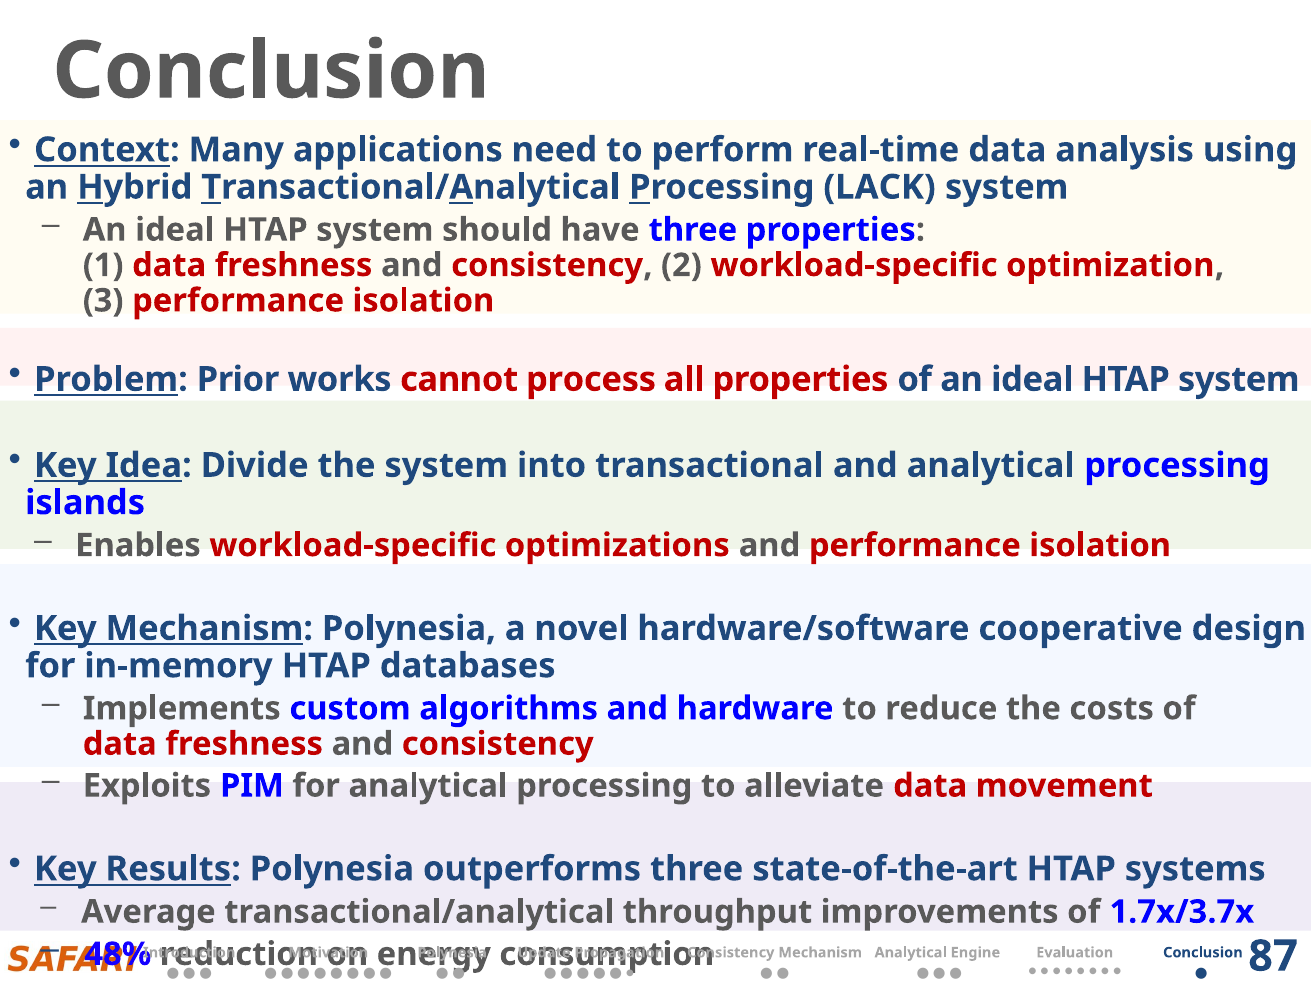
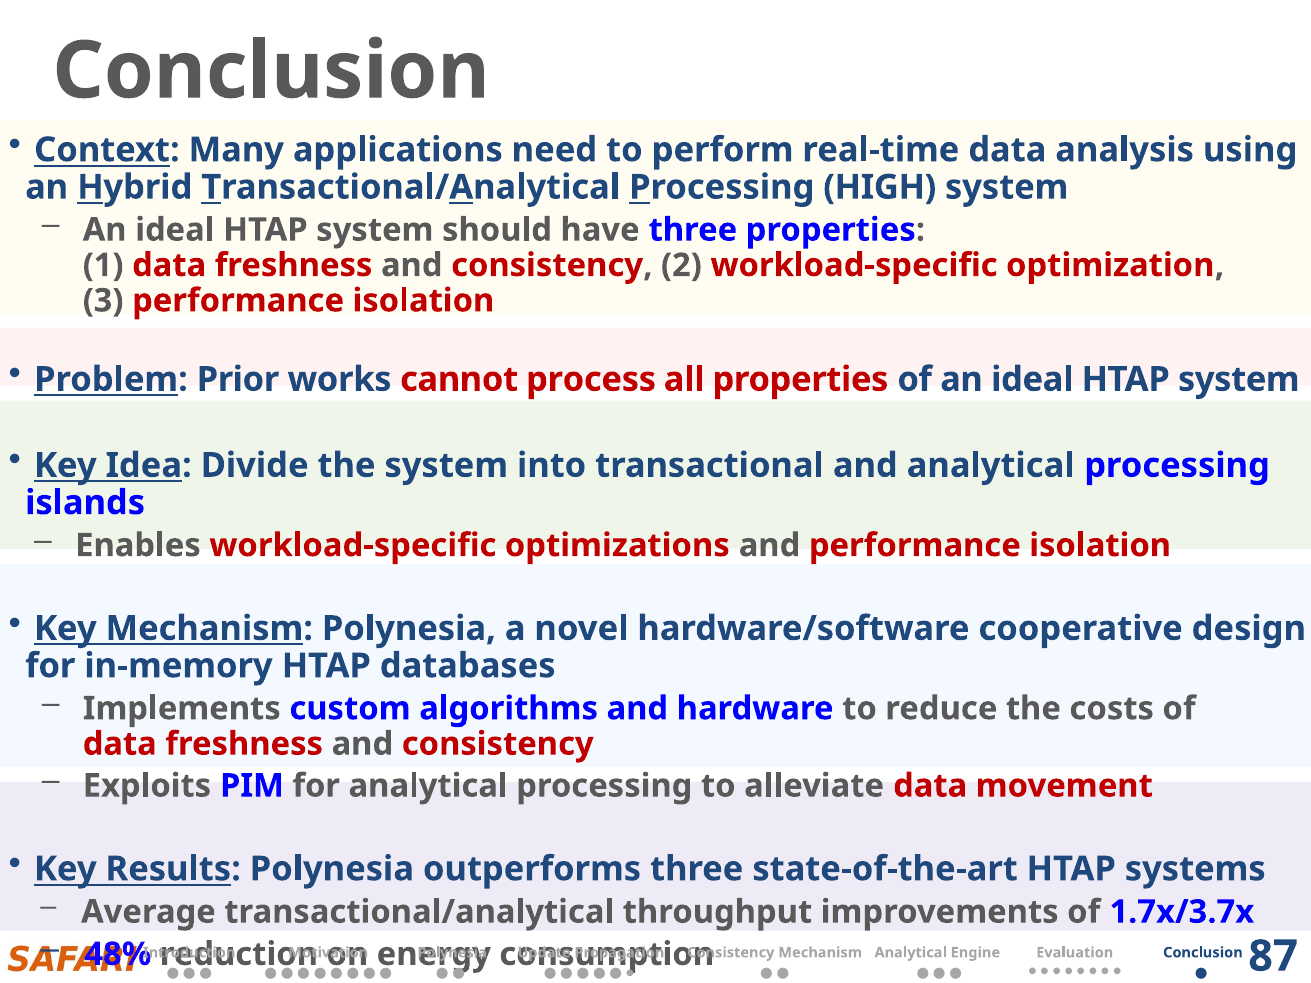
LACK: LACK -> HIGH
